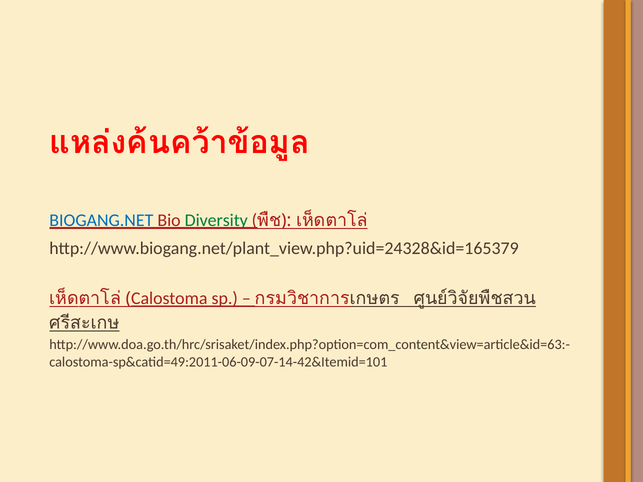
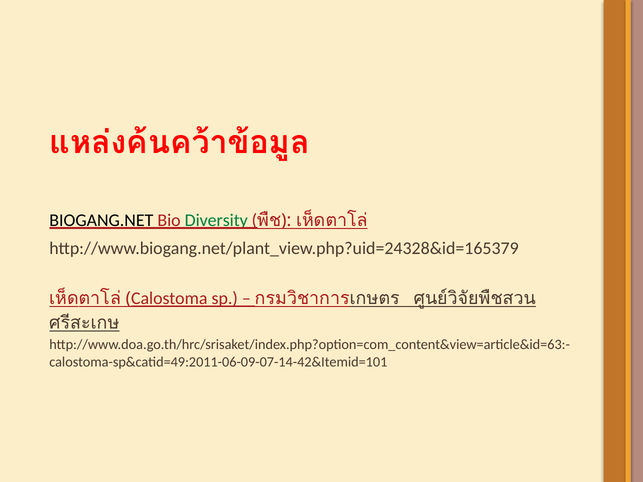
BIOGANG.NET colour: blue -> black
